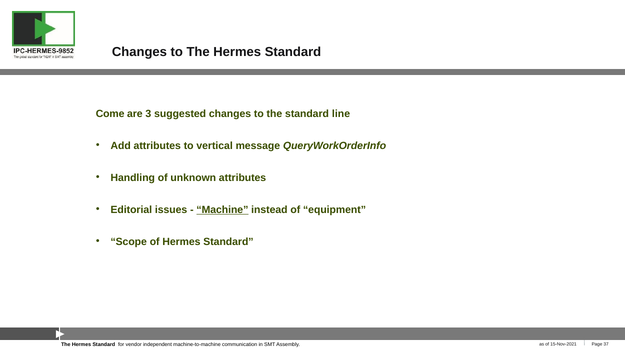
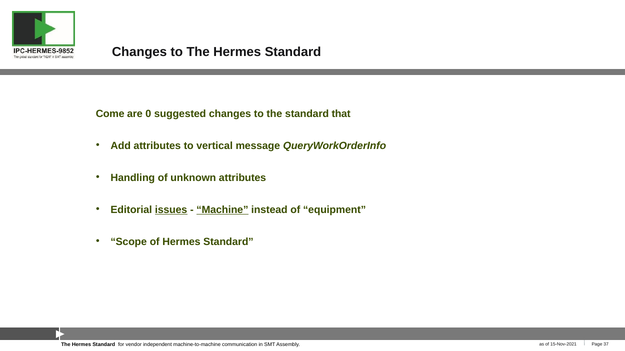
3: 3 -> 0
line: line -> that
issues underline: none -> present
